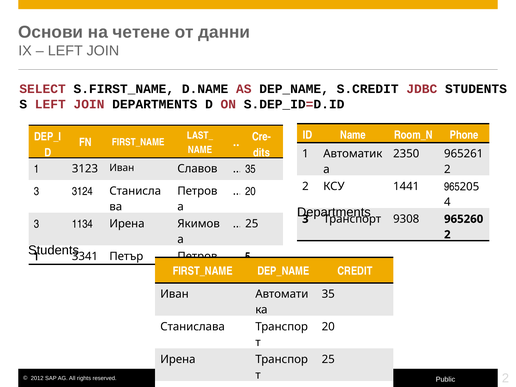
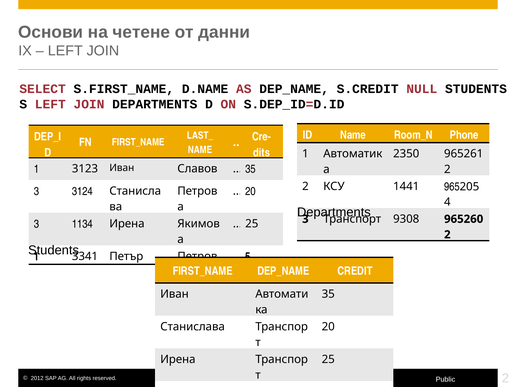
JDBC: JDBC -> NULL
